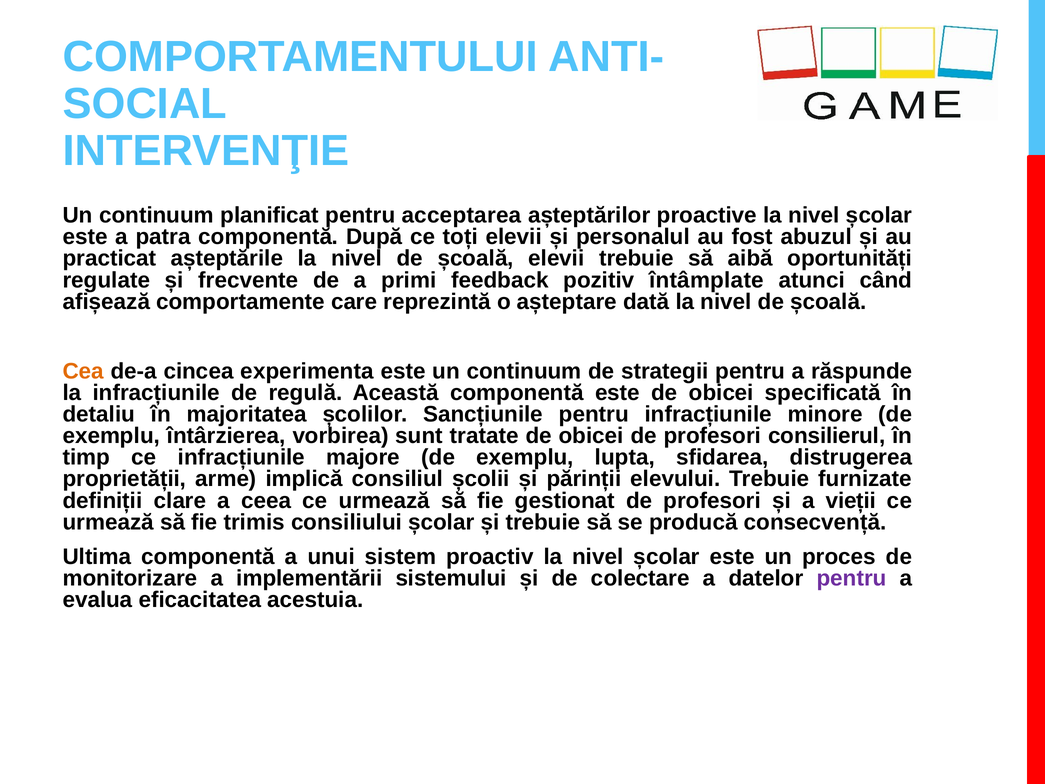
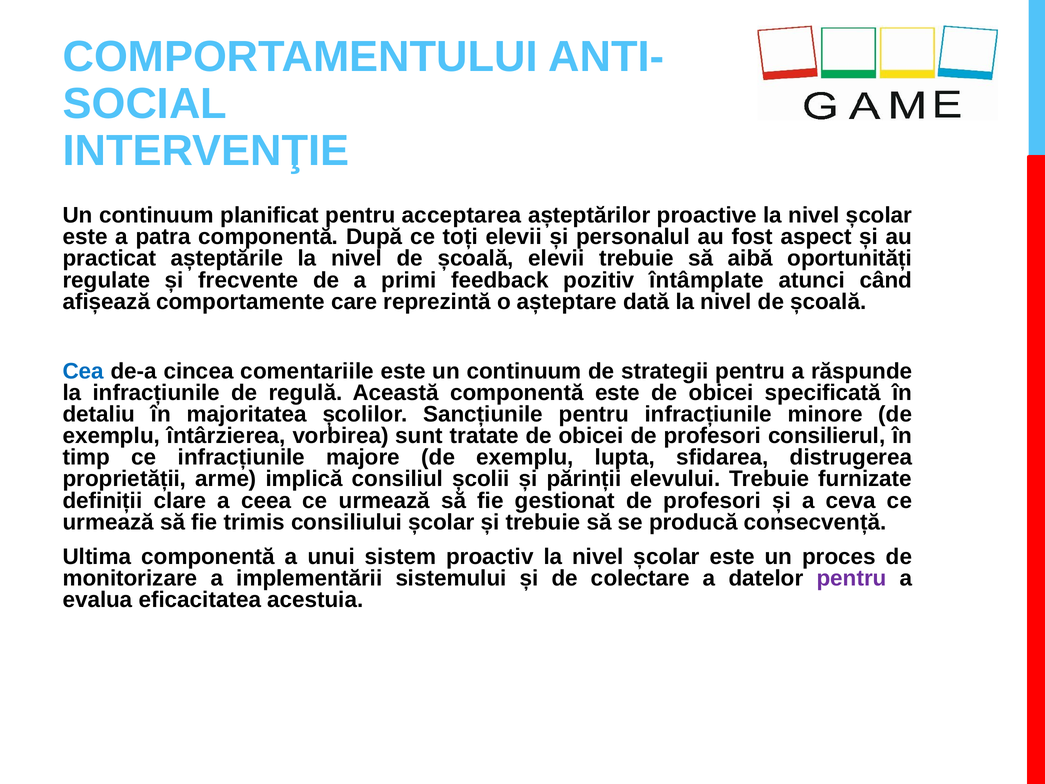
abuzul: abuzul -> aspect
Cea colour: orange -> blue
experimenta: experimenta -> comentariile
vieții: vieții -> ceva
